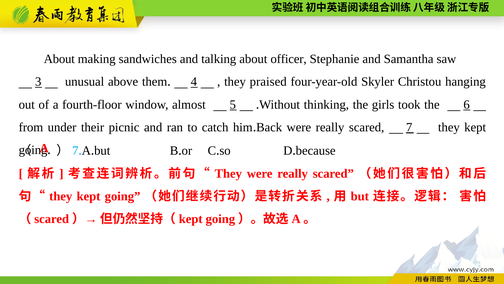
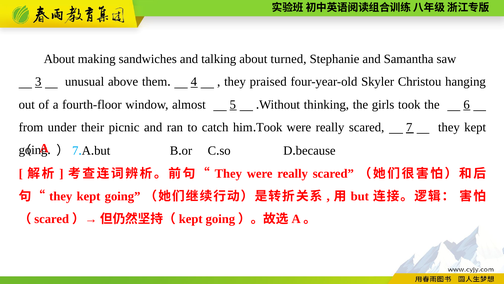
officer: officer -> turned
Back at (269, 127): Back -> Took
